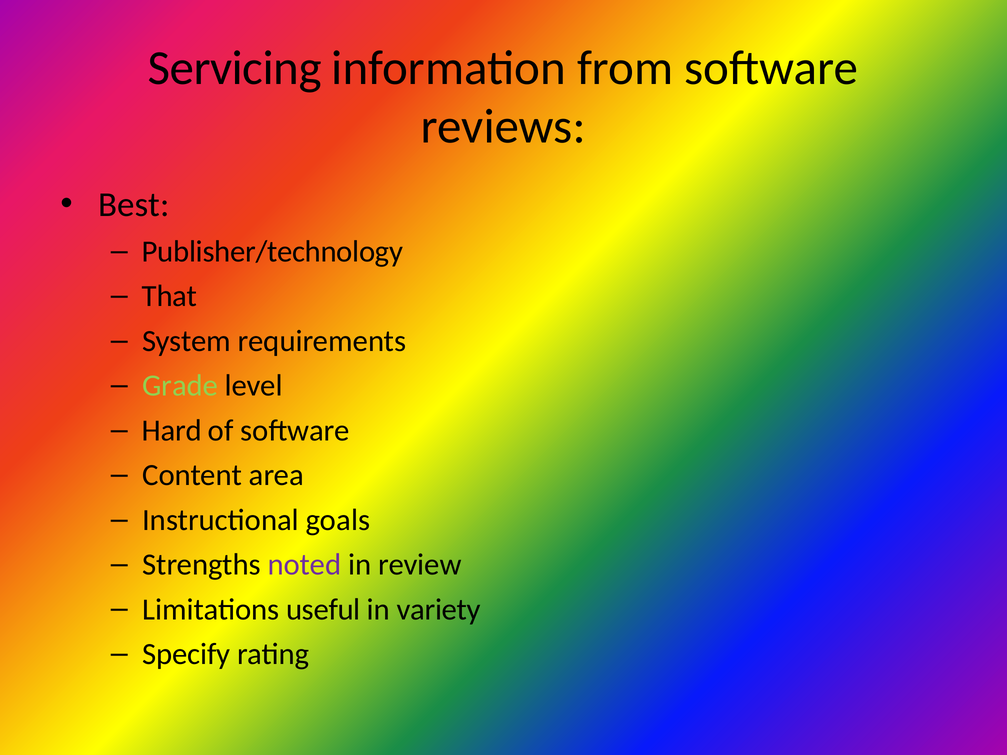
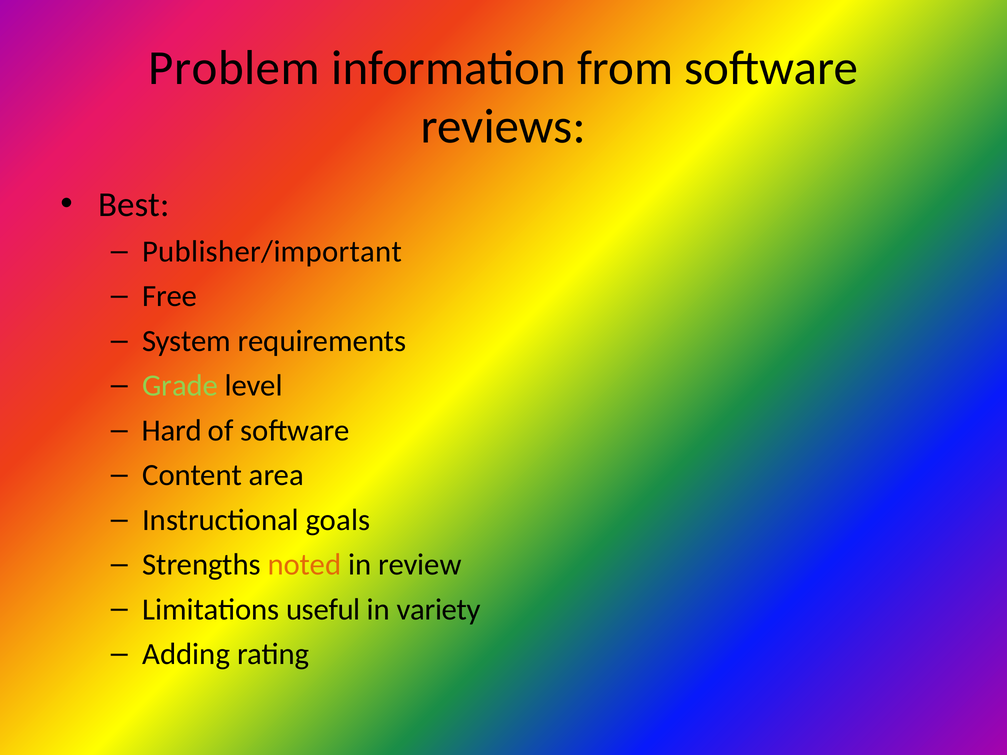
Servicing: Servicing -> Problem
Publisher/technology: Publisher/technology -> Publisher/important
That: That -> Free
noted colour: purple -> orange
Specify: Specify -> Adding
